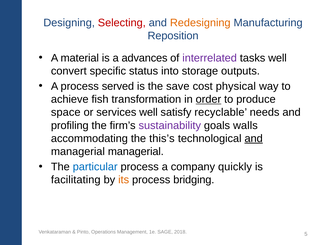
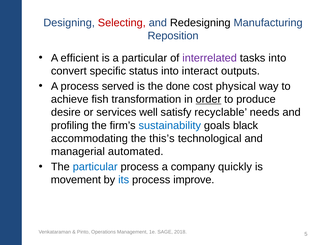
Redesigning colour: orange -> black
material: material -> efficient
a advances: advances -> particular
tasks well: well -> into
storage: storage -> interact
save: save -> done
space: space -> desire
sustainability colour: purple -> blue
walls: walls -> black
and at (254, 139) underline: present -> none
managerial managerial: managerial -> automated
facilitating: facilitating -> movement
its colour: orange -> blue
bridging: bridging -> improve
